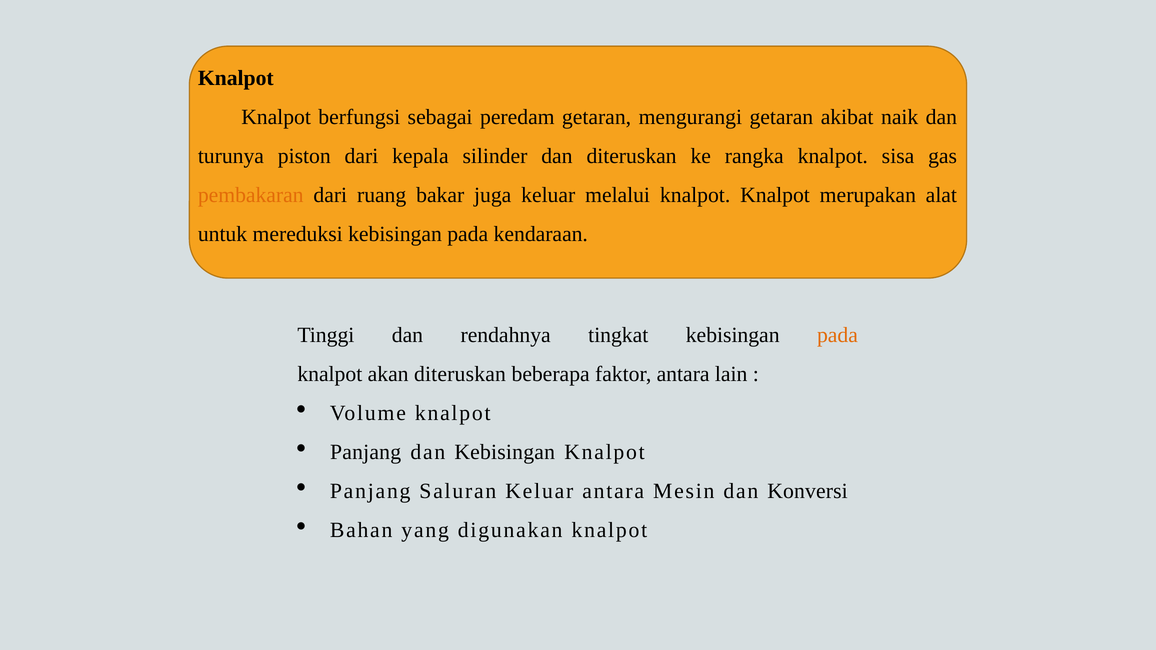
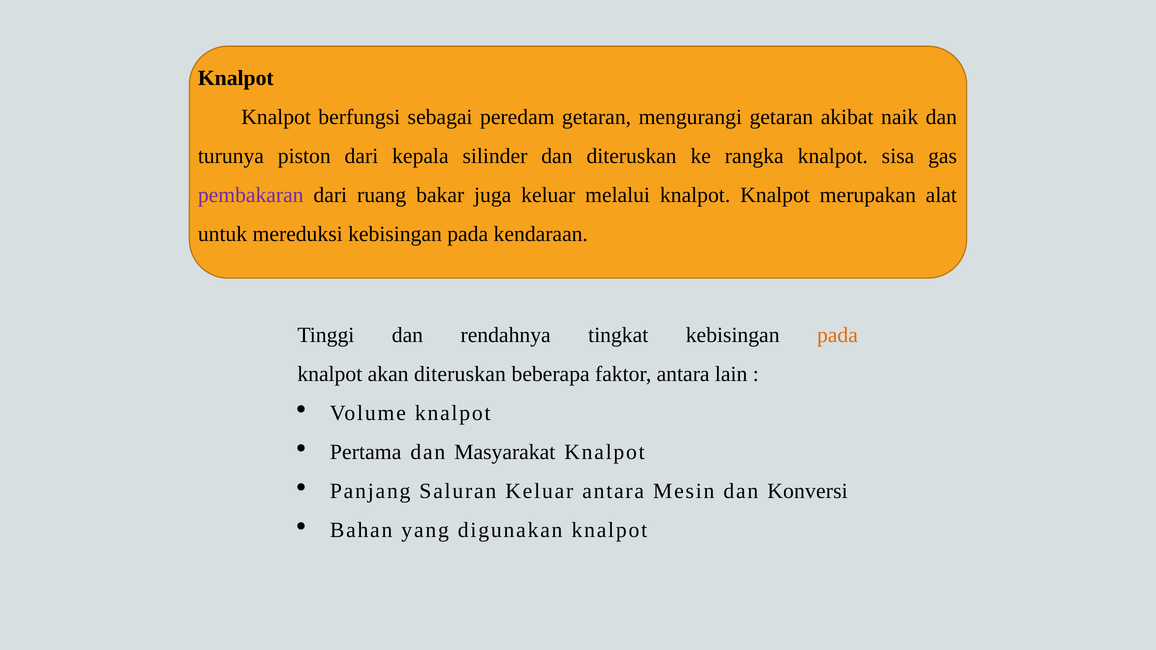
pembakaran colour: orange -> purple
Panjang at (366, 452): Panjang -> Pertama
dan Kebisingan: Kebisingan -> Masyarakat
